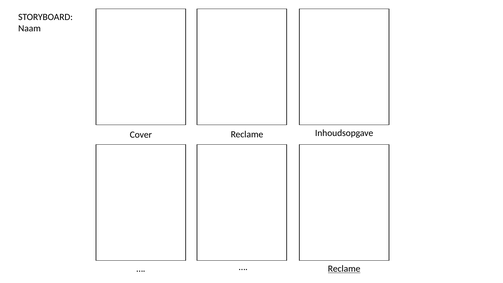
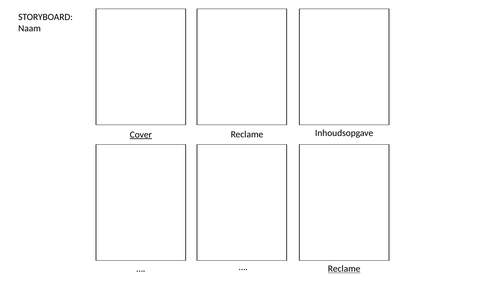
Cover underline: none -> present
